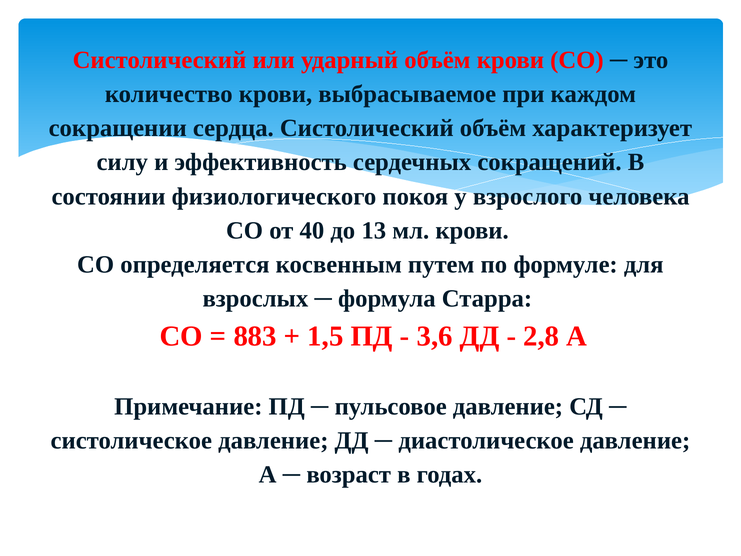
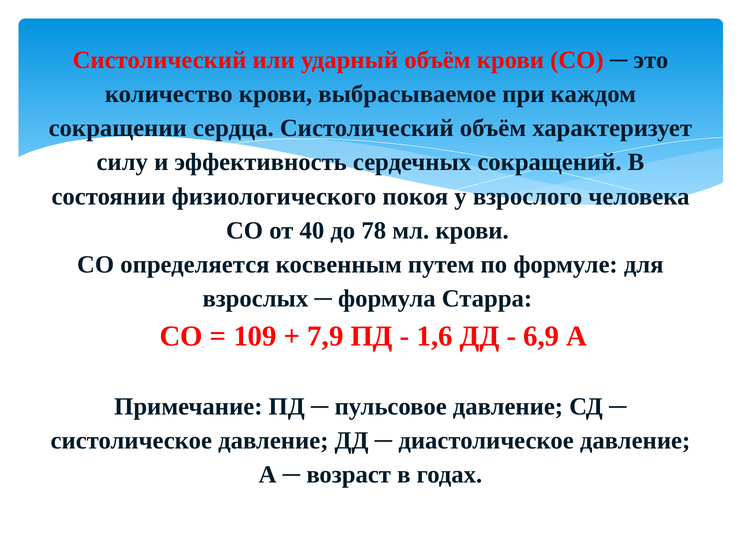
13: 13 -> 78
883: 883 -> 109
1,5: 1,5 -> 7,9
3,6: 3,6 -> 1,6
2,8: 2,8 -> 6,9
